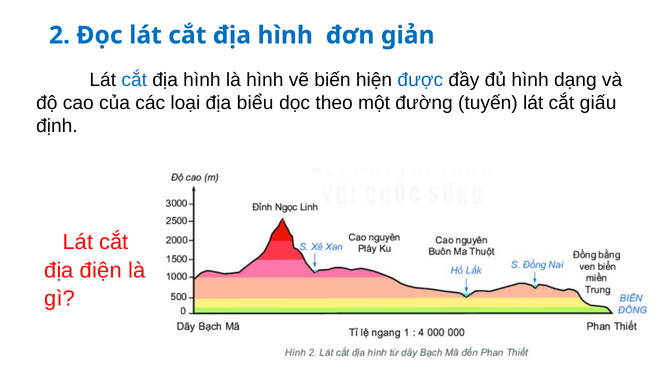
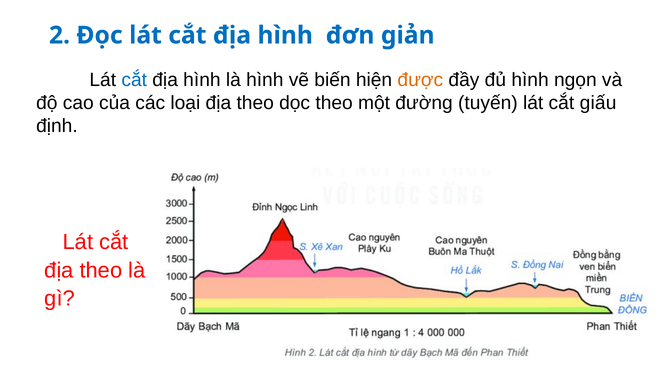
được colour: blue -> orange
dạng: dạng -> ngọn
loại địa biểu: biểu -> theo
điện at (101, 270): điện -> theo
